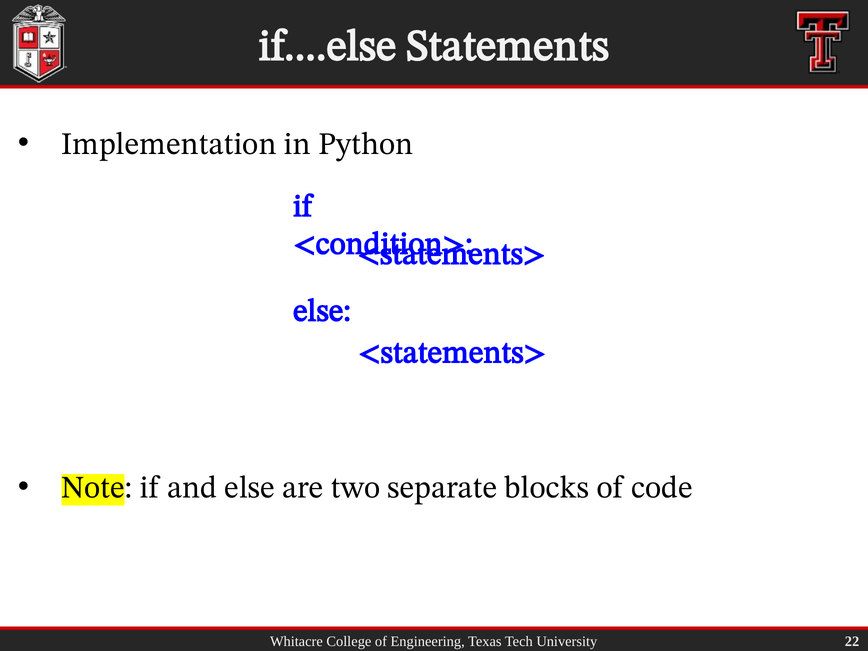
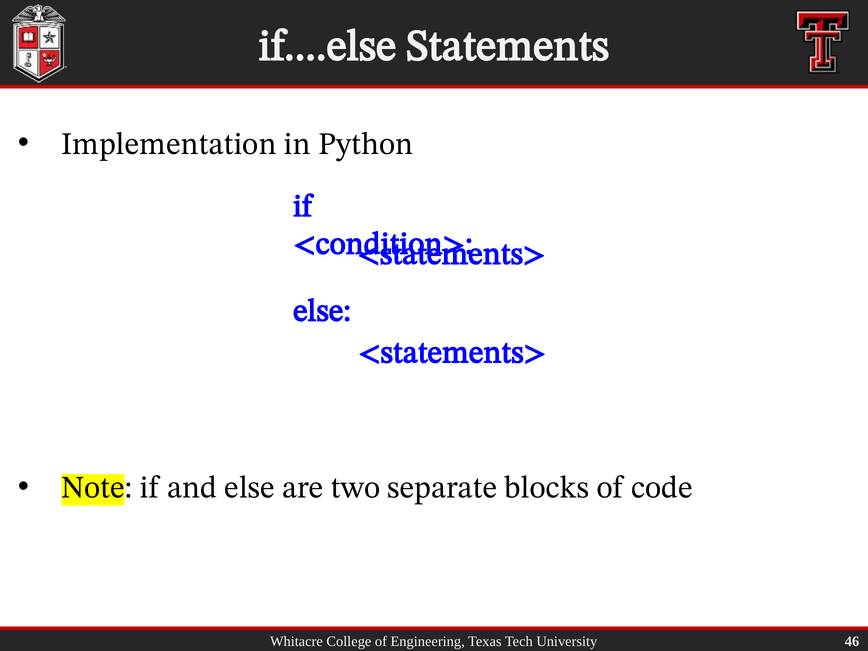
22: 22 -> 46
